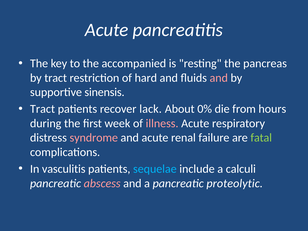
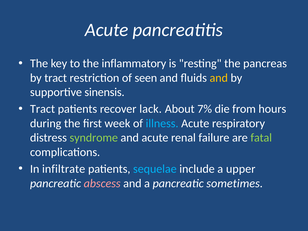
accompanied: accompanied -> inflammatory
hard: hard -> seen
and at (219, 78) colour: pink -> yellow
0%: 0% -> 7%
illness colour: pink -> light blue
syndrome colour: pink -> light green
vasculitis: vasculitis -> infiltrate
calculi: calculi -> upper
proteolytic: proteolytic -> sometimes
